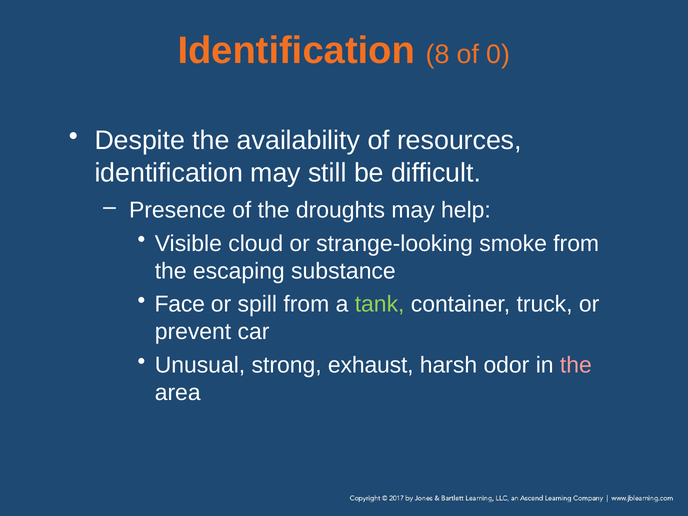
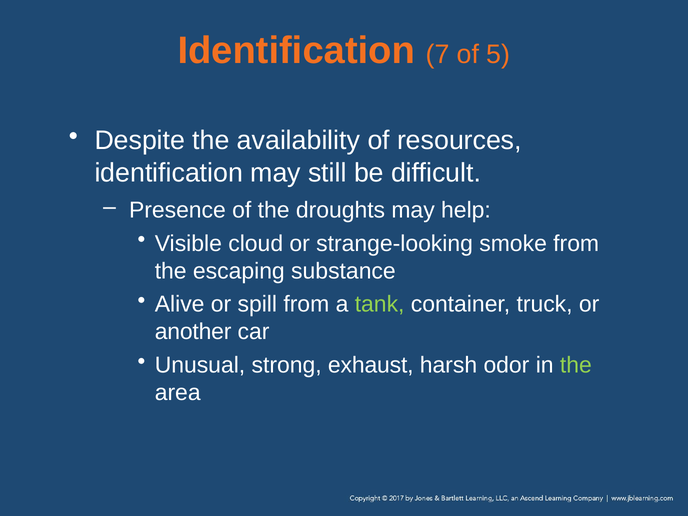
8: 8 -> 7
0: 0 -> 5
Face: Face -> Alive
prevent: prevent -> another
the at (576, 365) colour: pink -> light green
